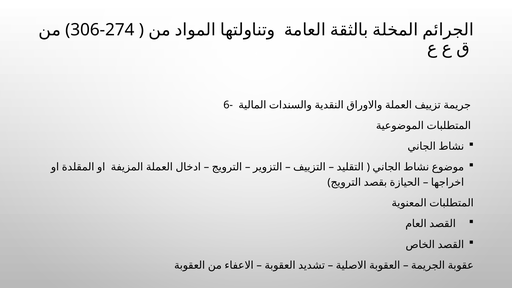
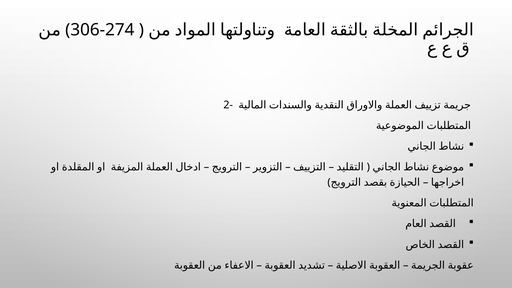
6-: 6- -> 2-
